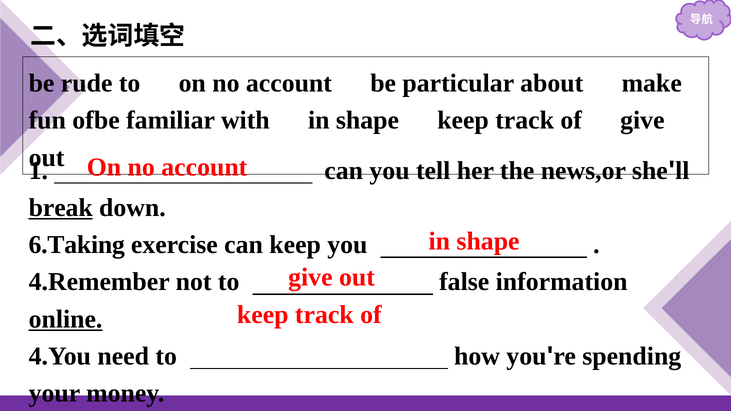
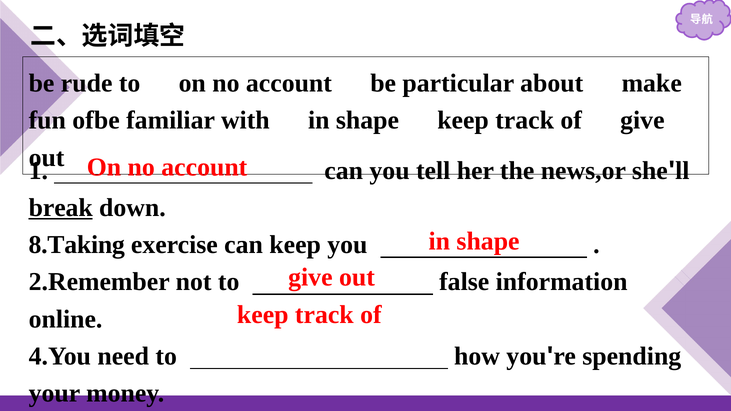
6.Taking: 6.Taking -> 8.Taking
4.Remember: 4.Remember -> 2.Remember
online underline: present -> none
